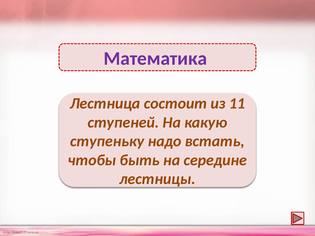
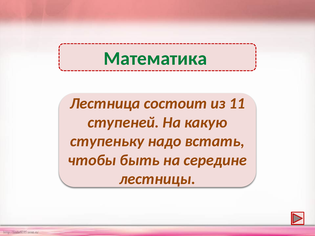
Математика colour: purple -> green
